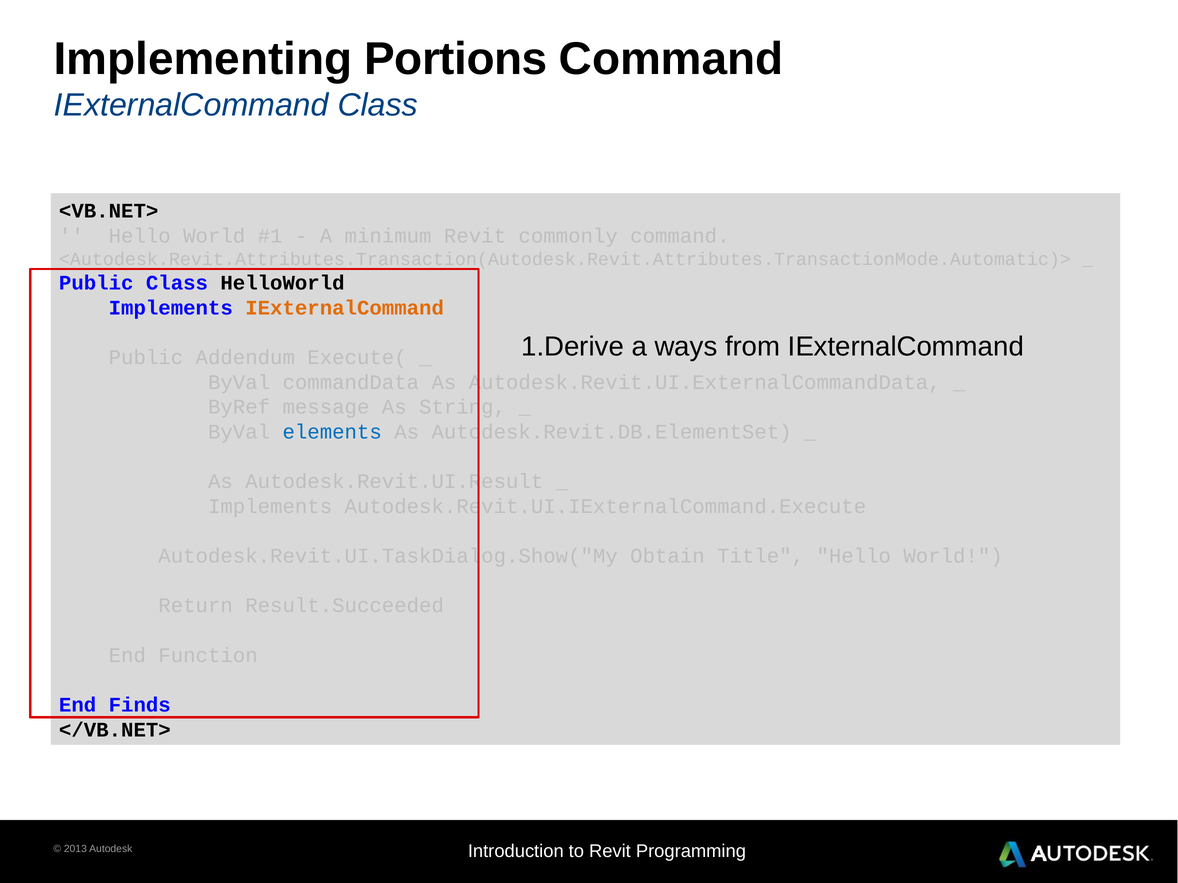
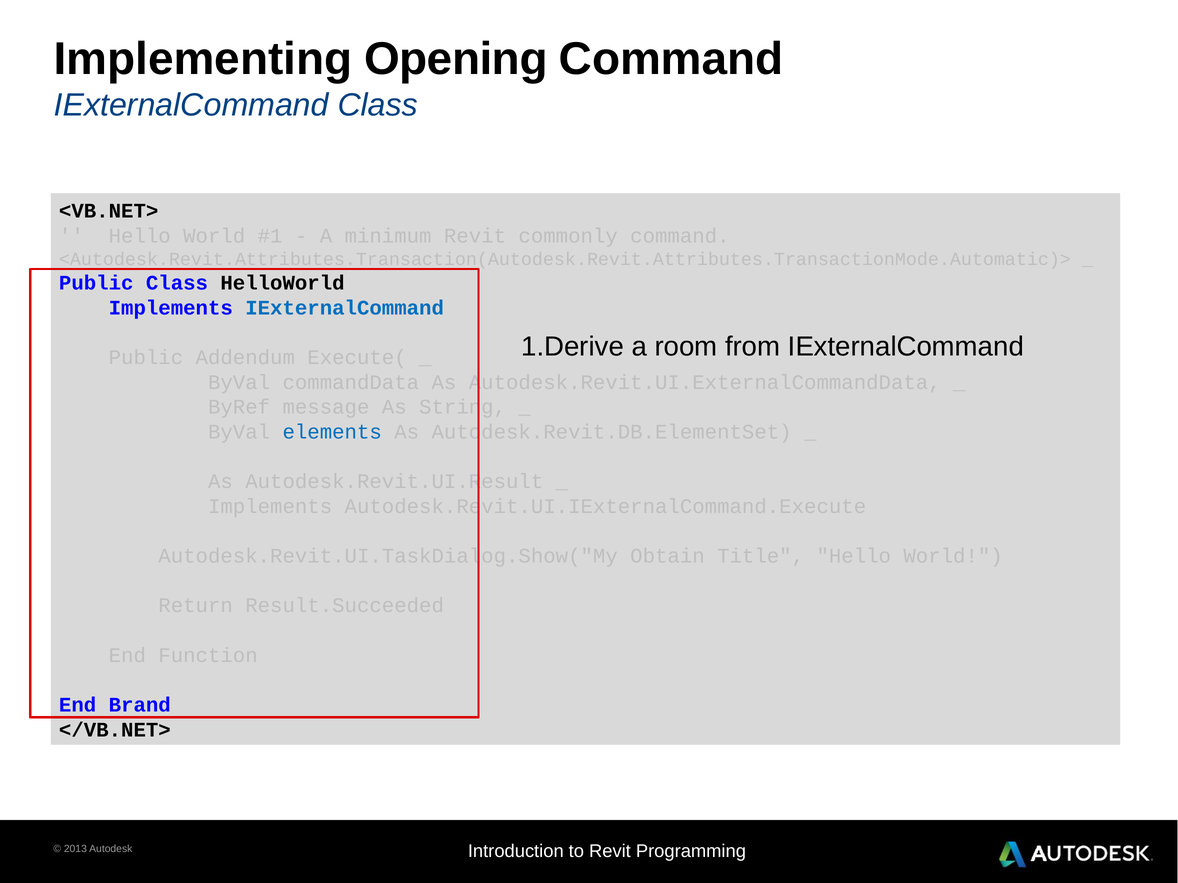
Portions: Portions -> Opening
IExternalCommand at (345, 308) colour: orange -> blue
ways: ways -> room
Finds: Finds -> Brand
